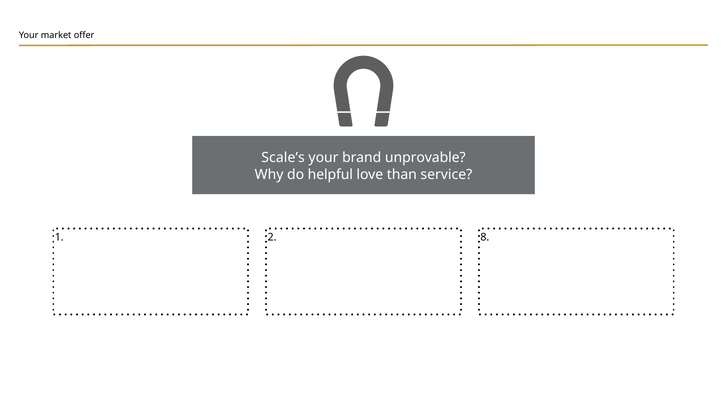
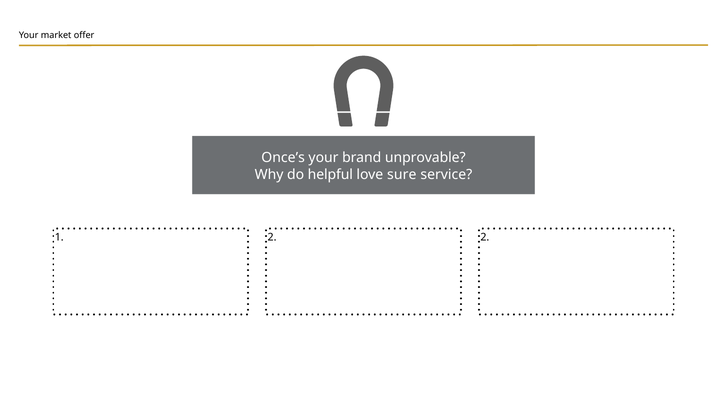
Scale’s: Scale’s -> Once’s
than: than -> sure
2 8: 8 -> 2
